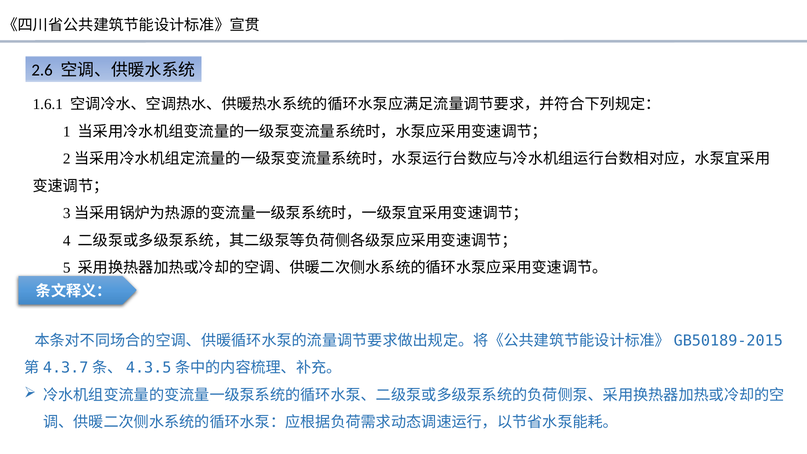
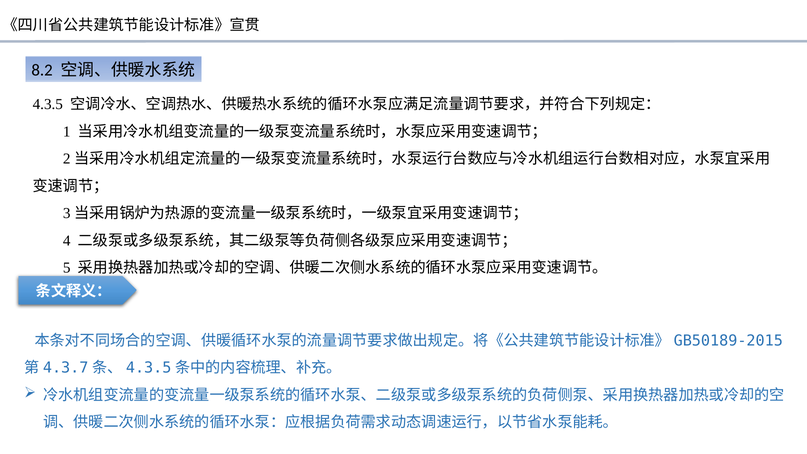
2.6: 2.6 -> 8.2
1.6.1: 1.6.1 -> 4.3.5
